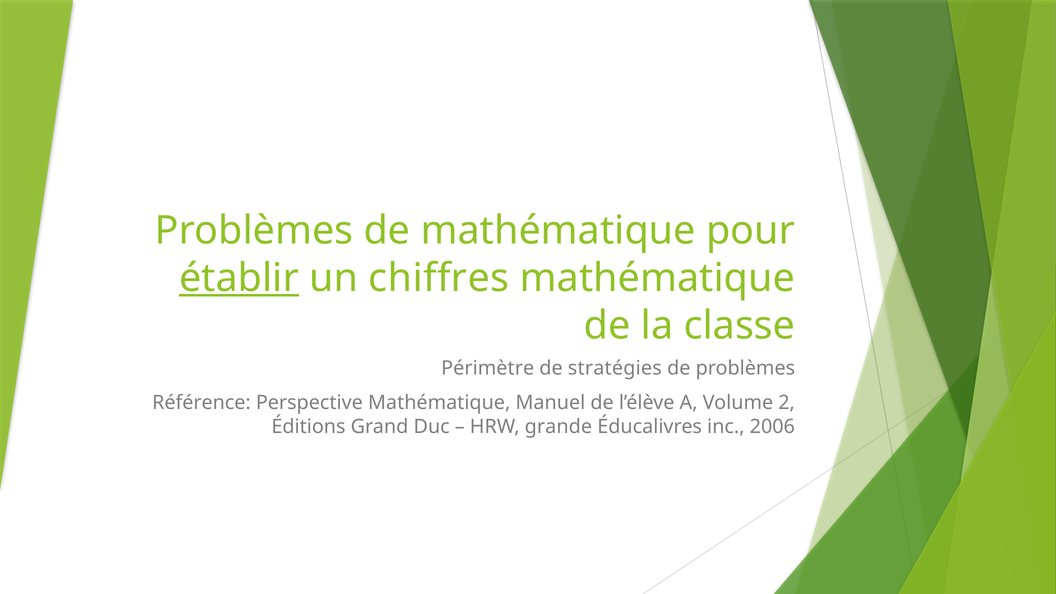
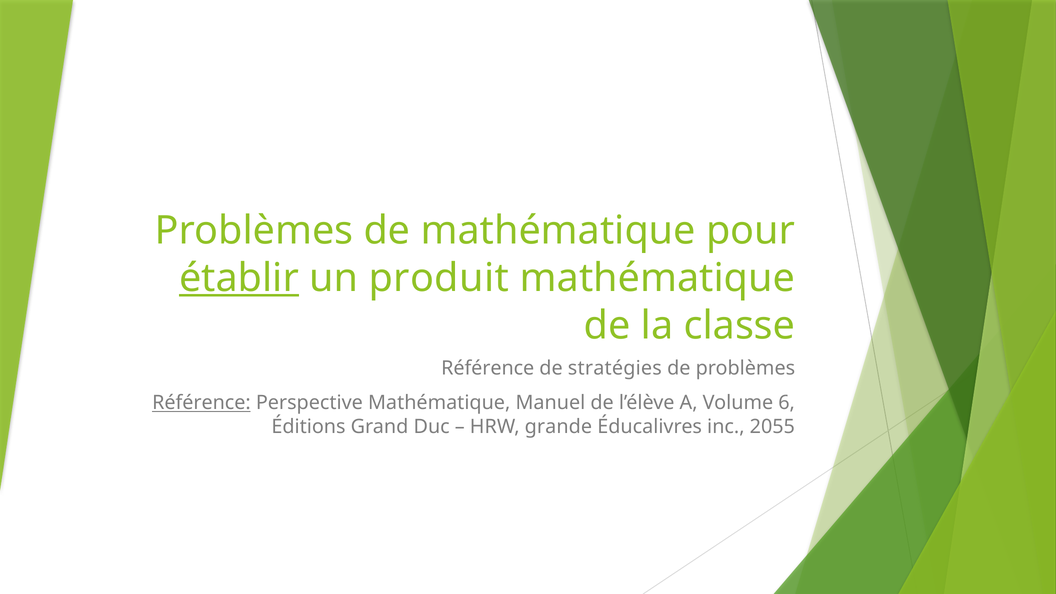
chiffres: chiffres -> produit
Périmètre at (488, 368): Périmètre -> Référence
Référence at (201, 403) underline: none -> present
2: 2 -> 6
2006: 2006 -> 2055
